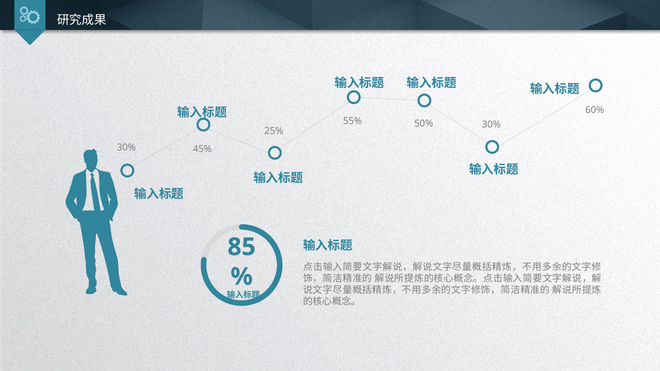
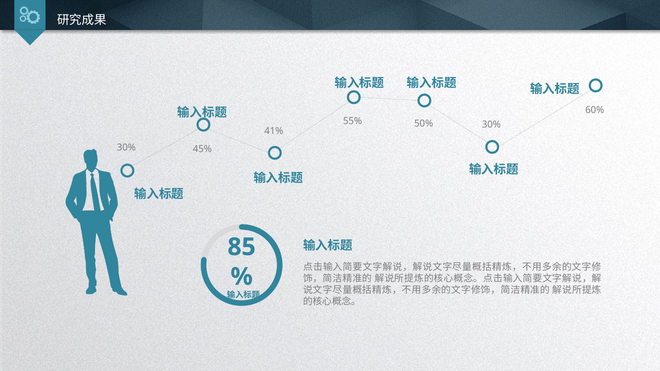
25%: 25% -> 41%
